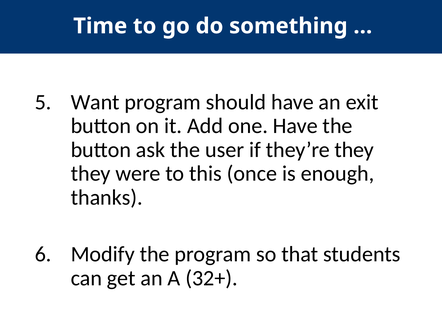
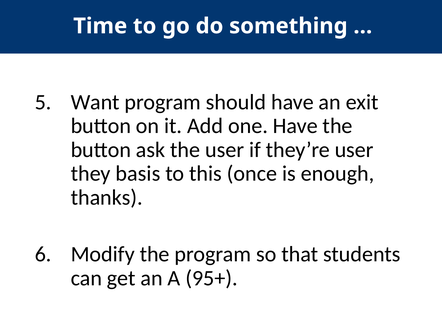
they’re they: they -> user
were: were -> basis
32+: 32+ -> 95+
